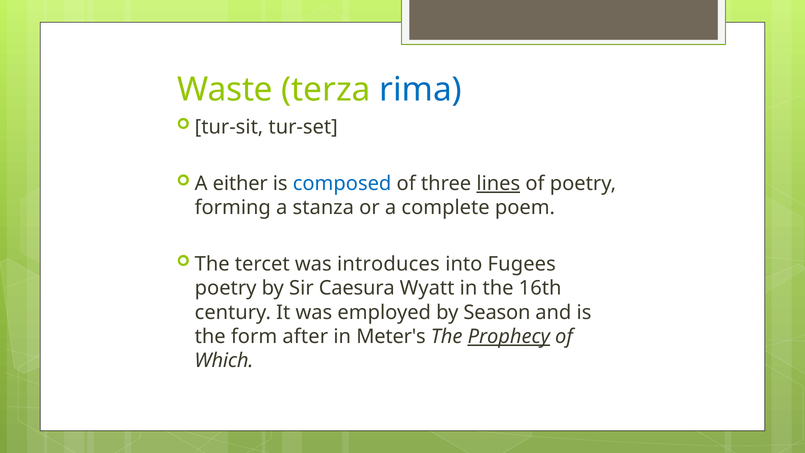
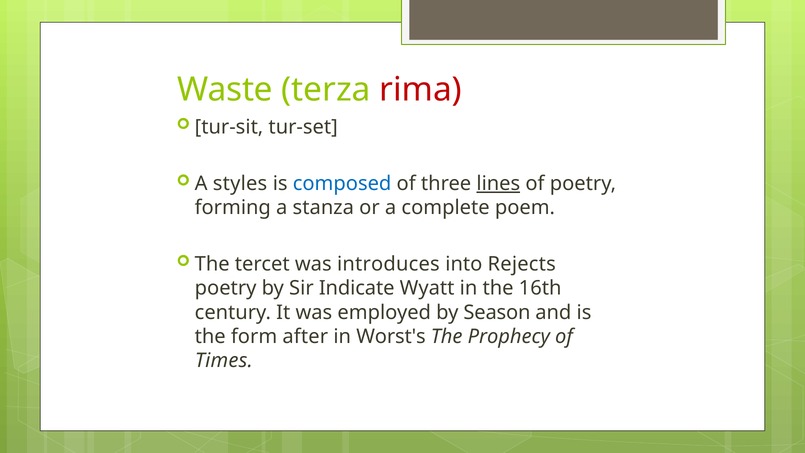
rima colour: blue -> red
either: either -> styles
Fugees: Fugees -> Rejects
Caesura: Caesura -> Indicate
Meter's: Meter's -> Worst's
Prophecy underline: present -> none
Which: Which -> Times
